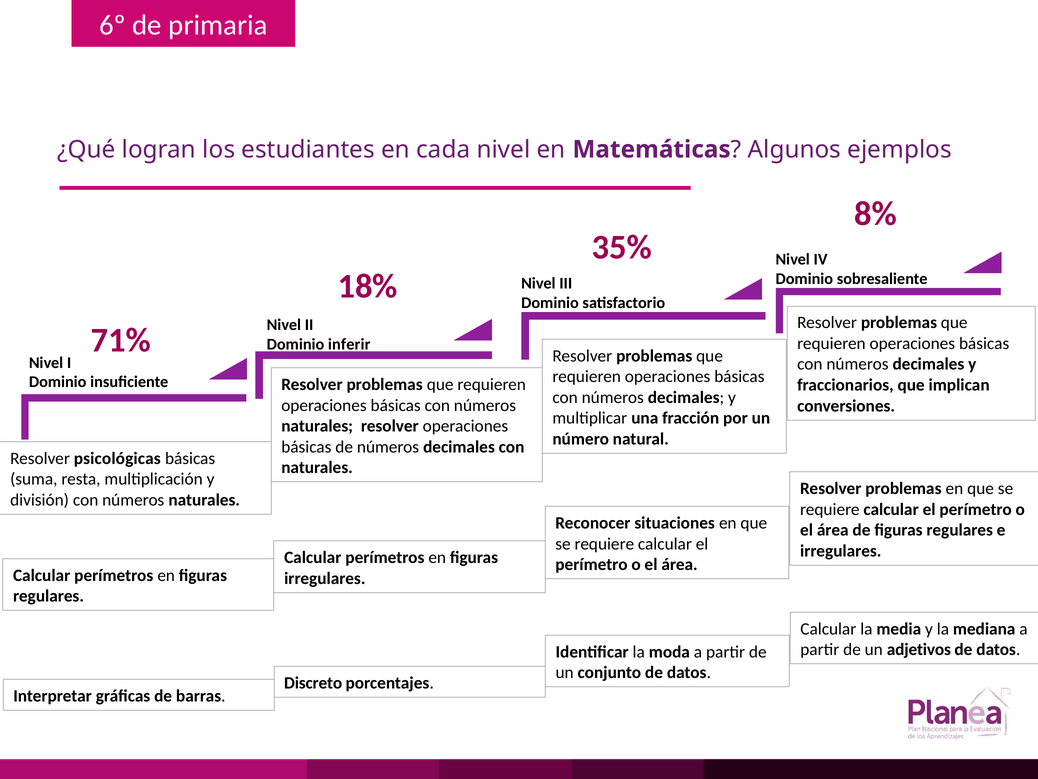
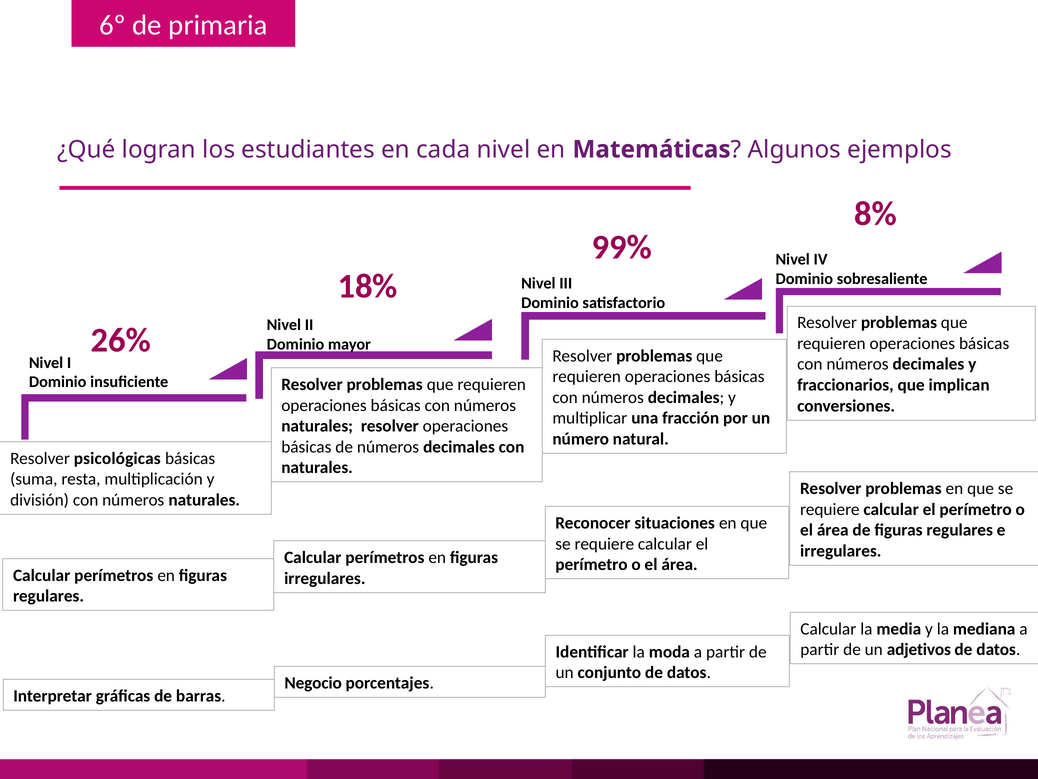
35%: 35% -> 99%
71%: 71% -> 26%
inferir: inferir -> mayor
Discreto: Discreto -> Negocio
